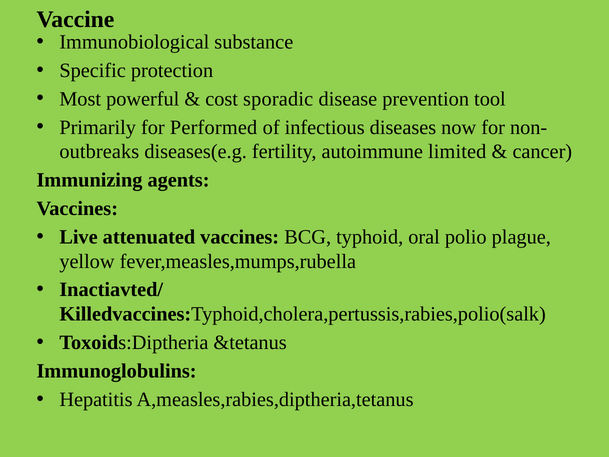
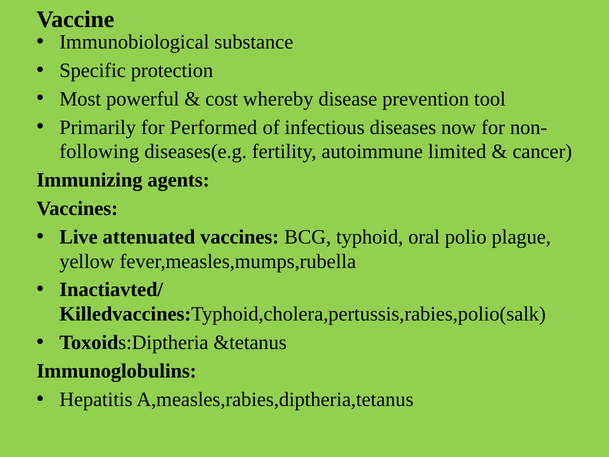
sporadic: sporadic -> whereby
outbreaks: outbreaks -> following
